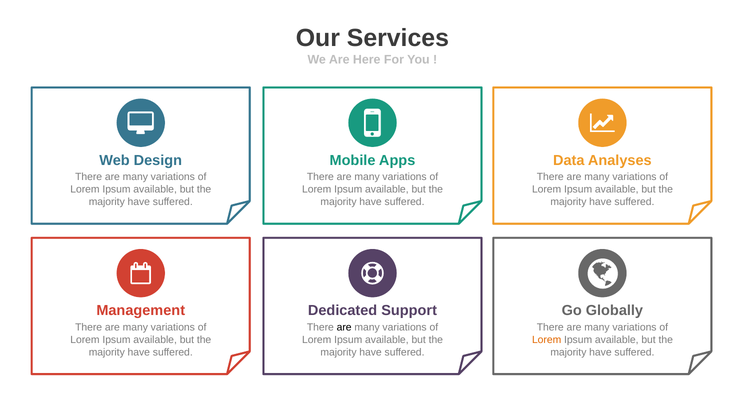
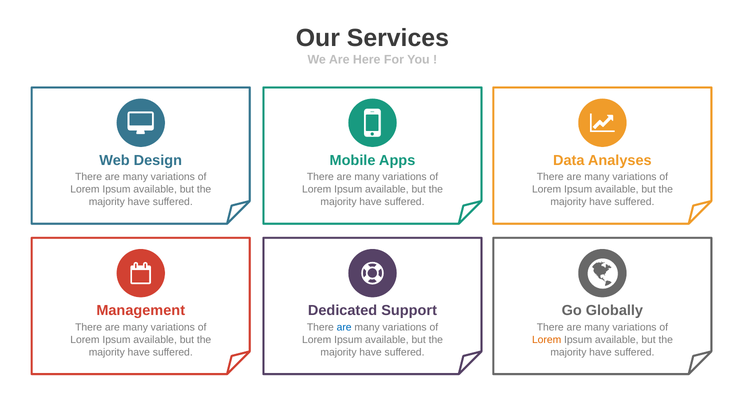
are at (344, 327) colour: black -> blue
